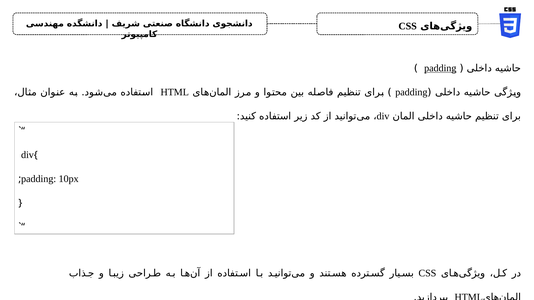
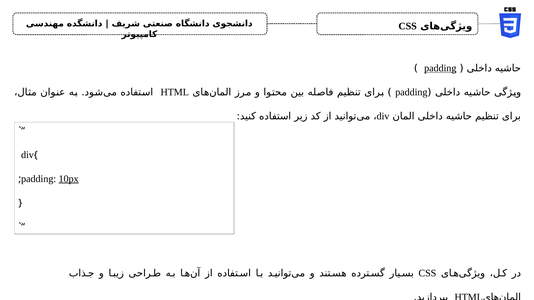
10px underline: none -> present
